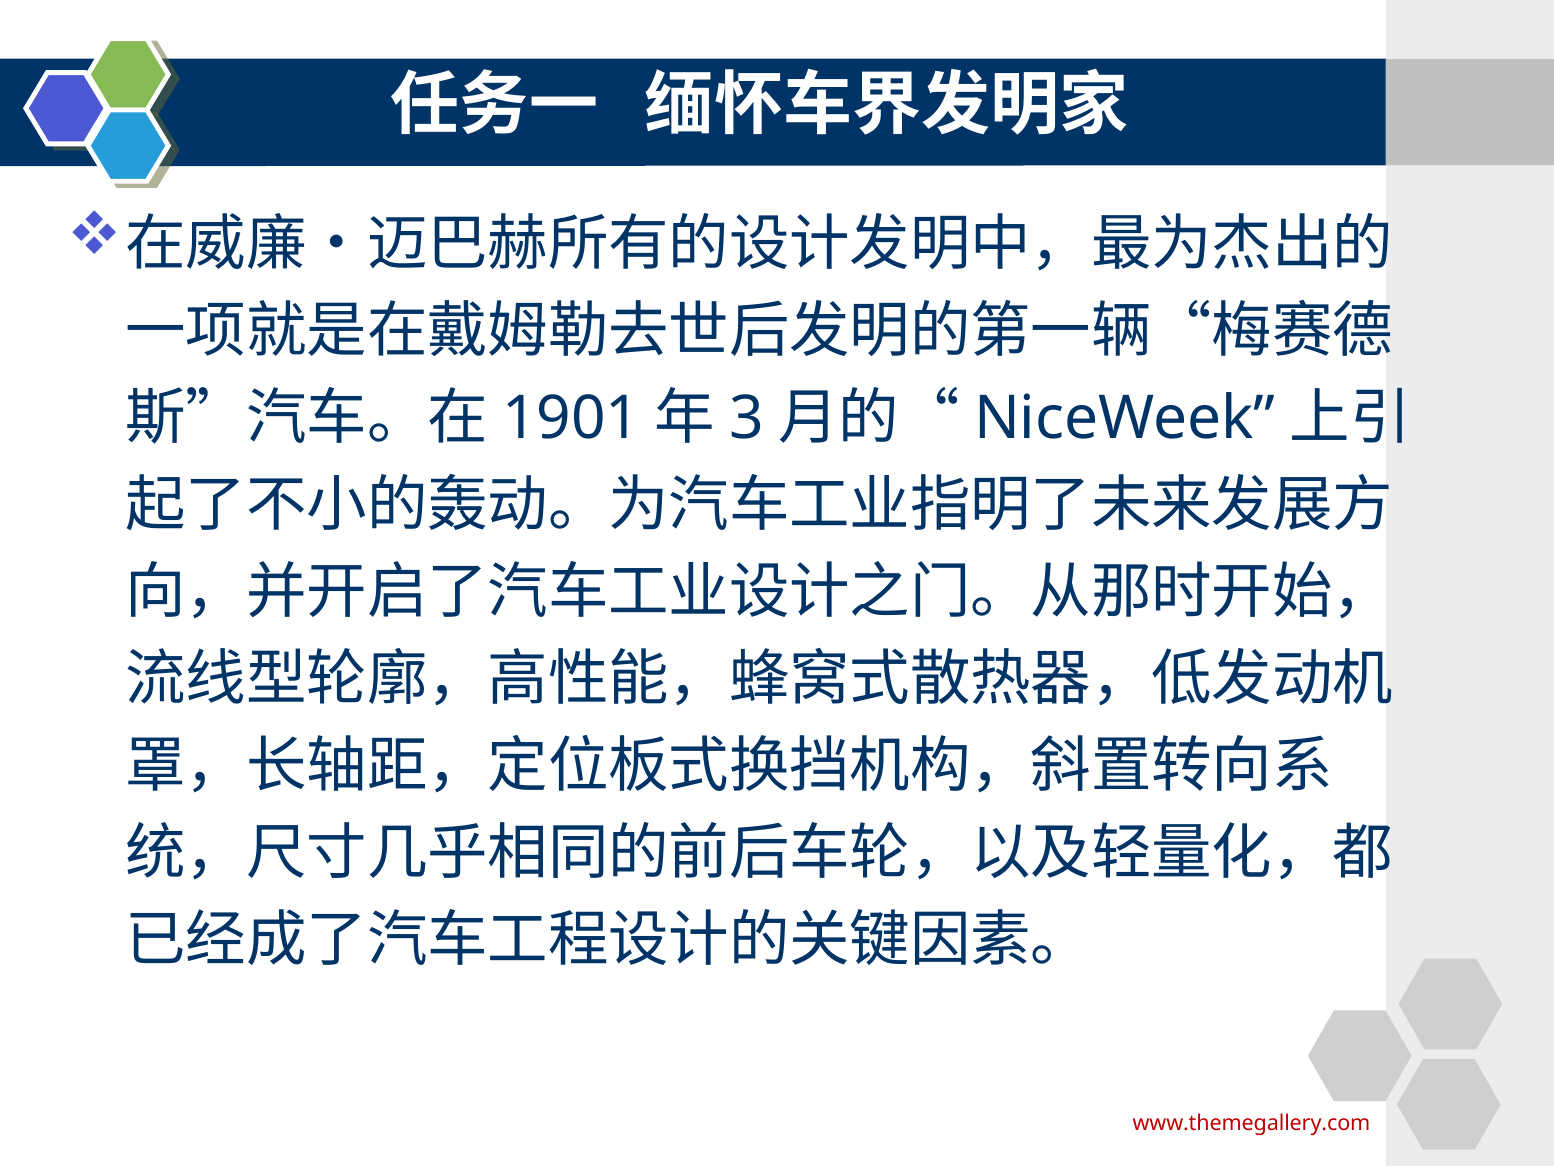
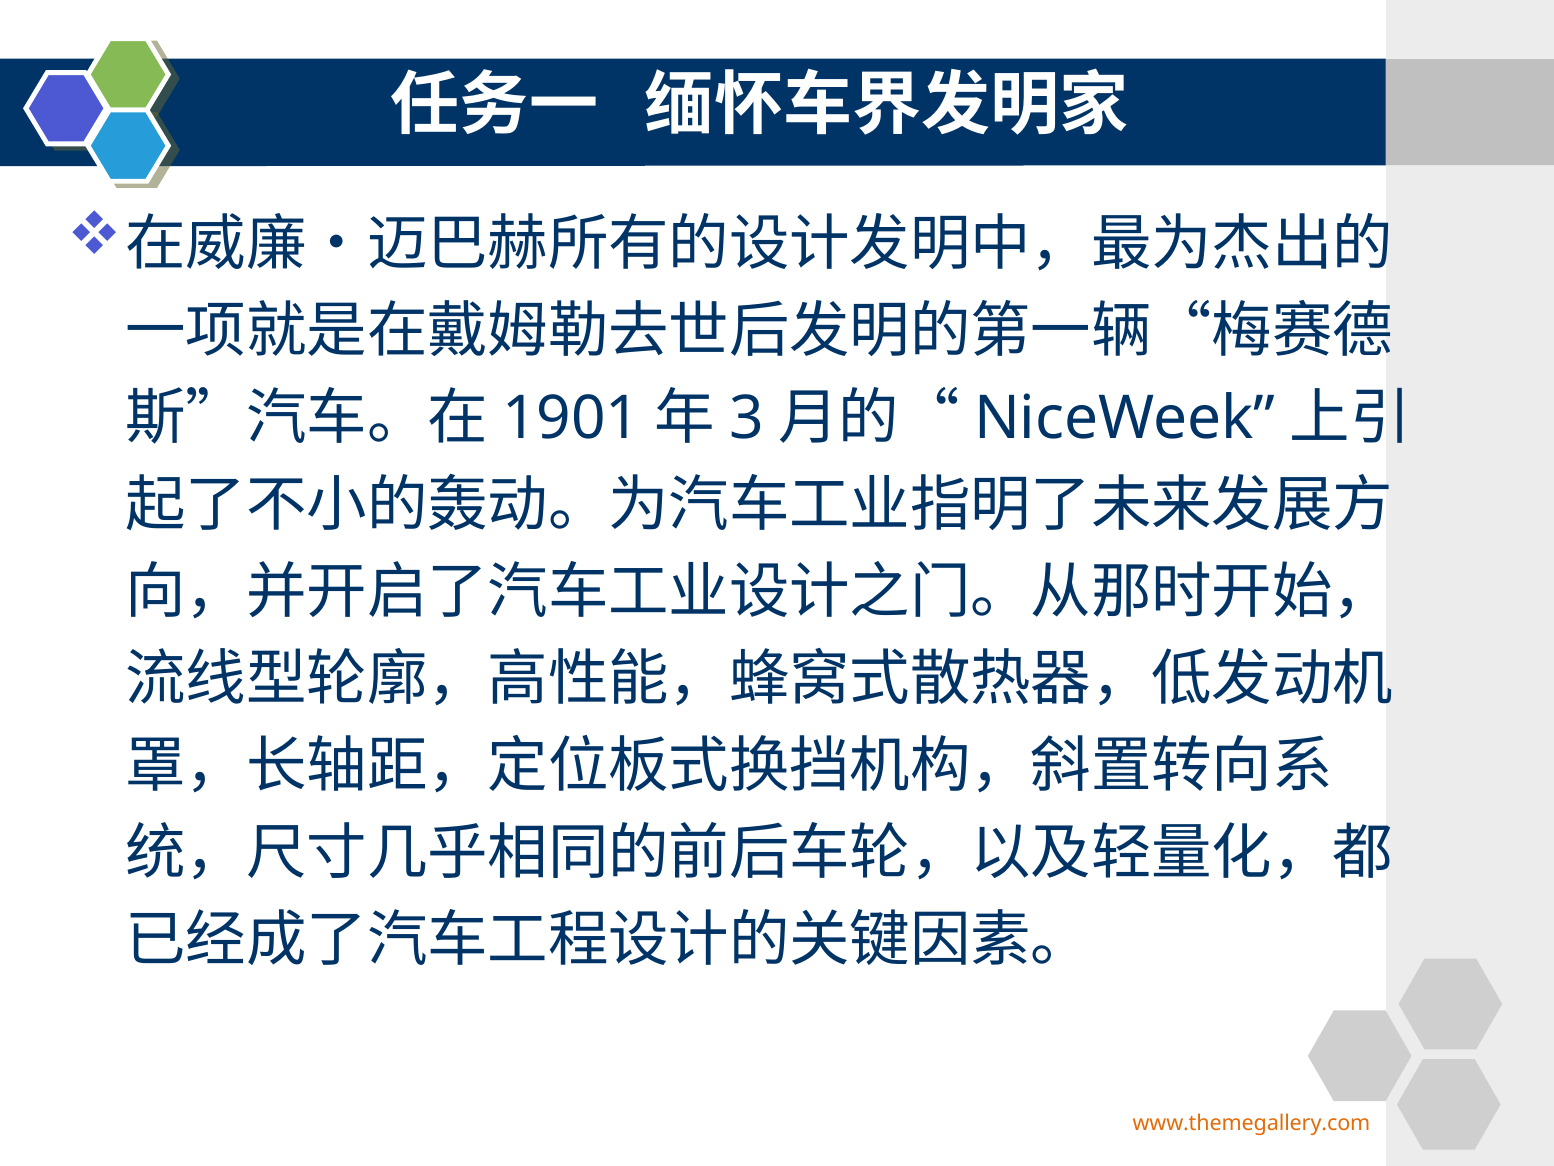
www.themegallery.com colour: red -> orange
